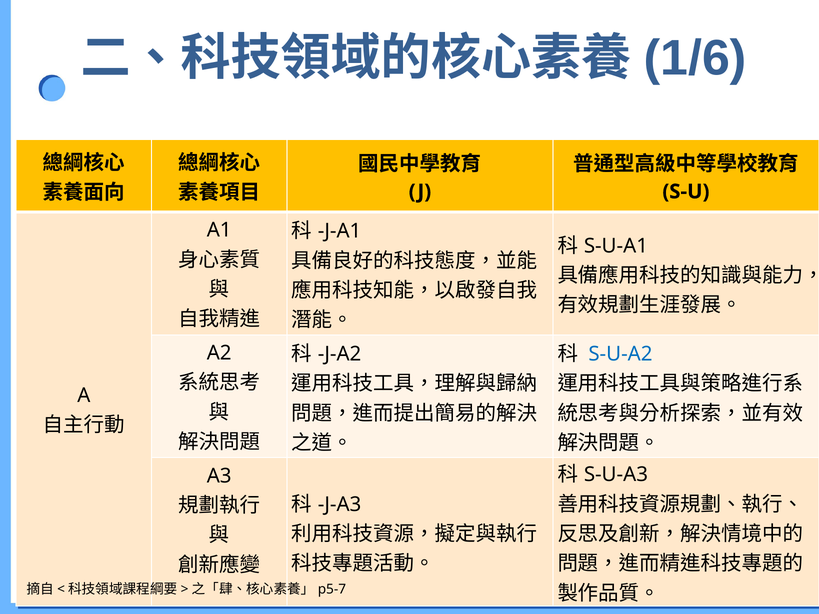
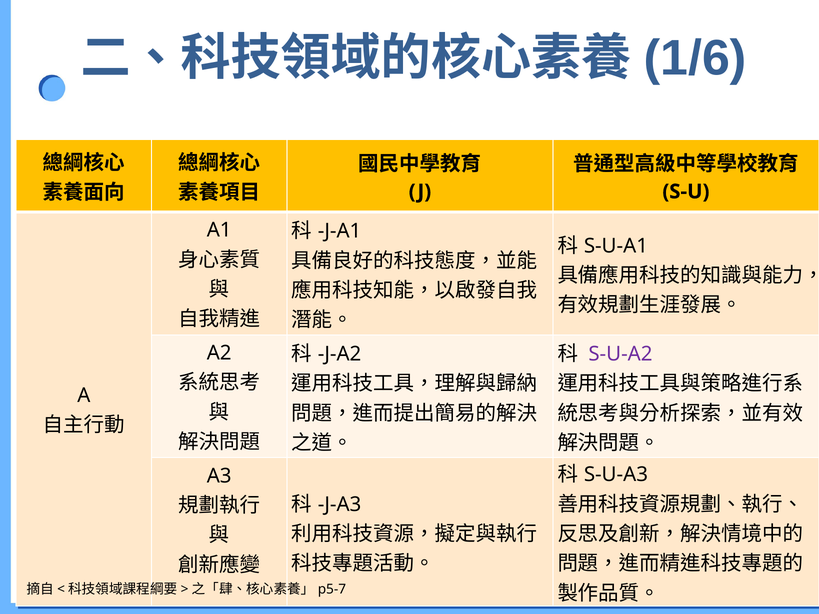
S-U-A2 colour: blue -> purple
